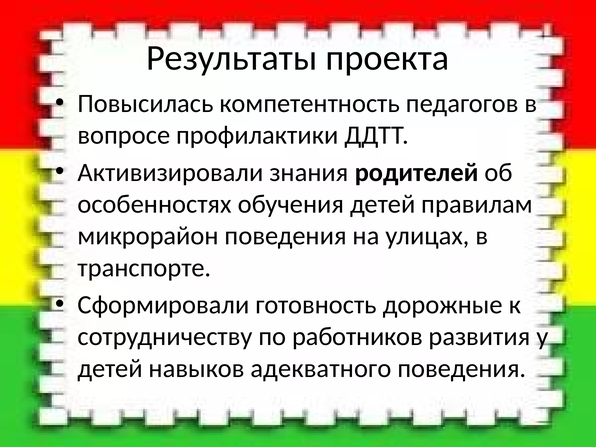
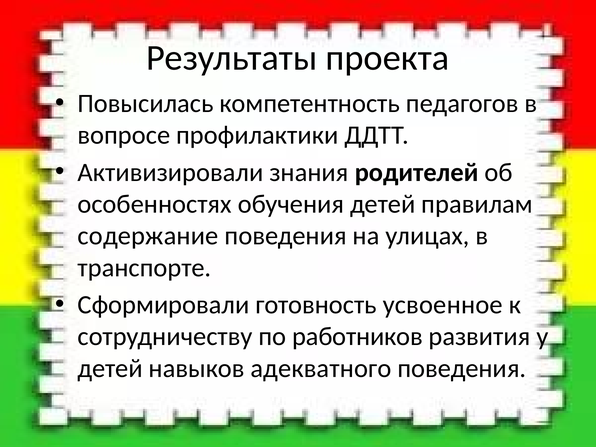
микрорайон: микрорайон -> содержание
дорожные: дорожные -> усвоенное
